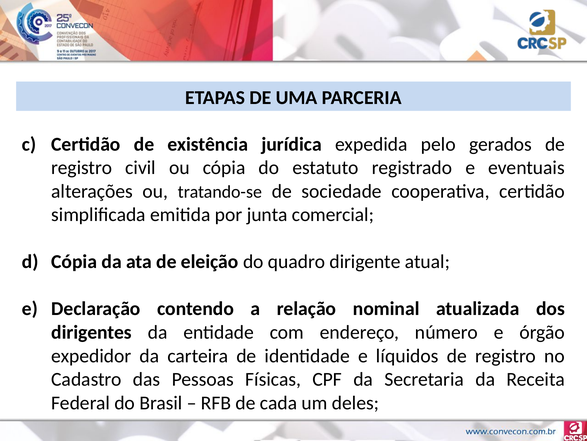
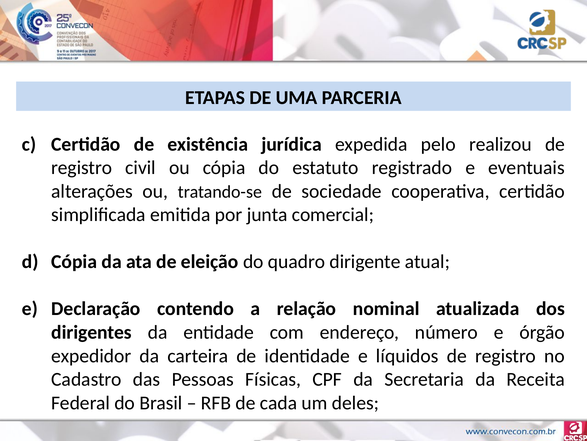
gerados: gerados -> realizou
